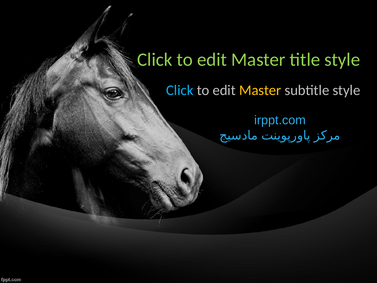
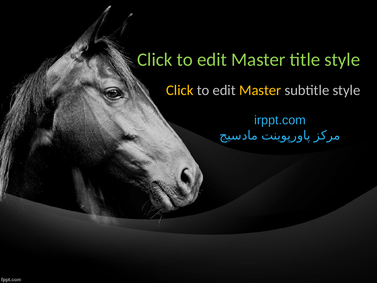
Click at (180, 90) colour: light blue -> yellow
